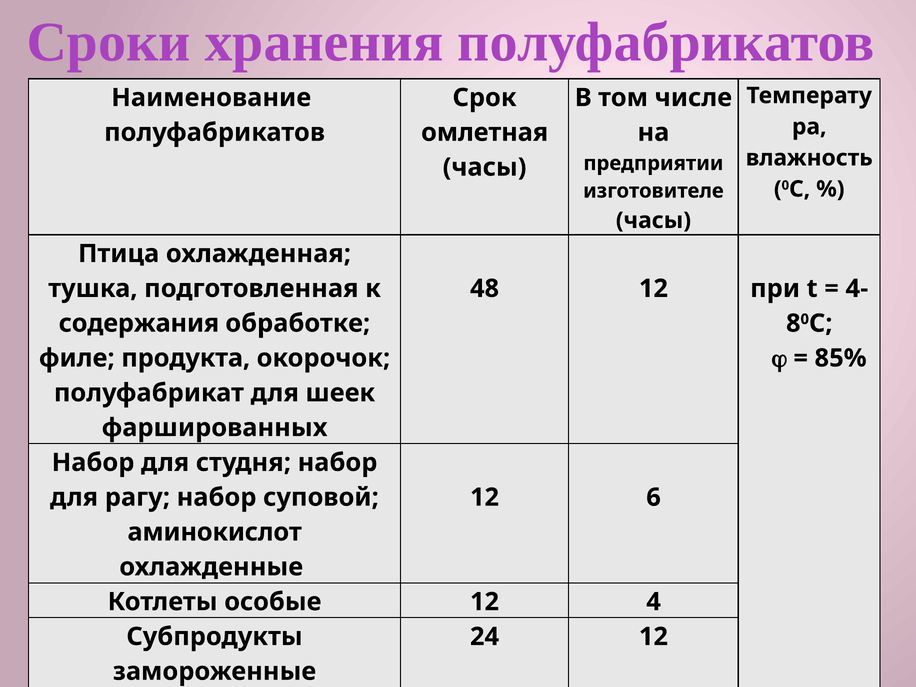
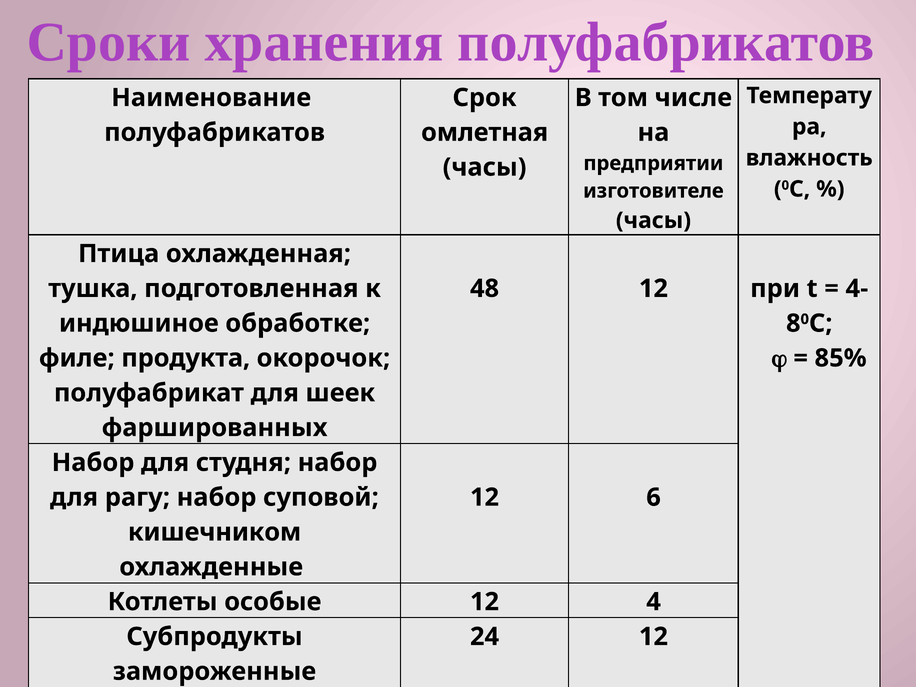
содержания: содержания -> индюшиное
аминокислот: аминокислот -> кишечником
